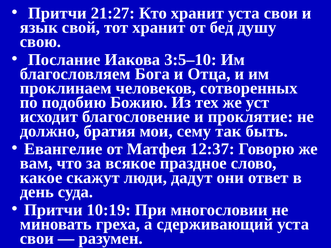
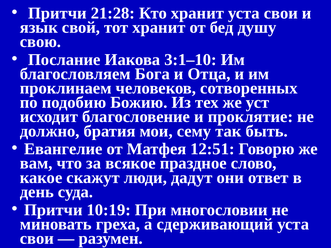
21:27: 21:27 -> 21:28
3:5–10: 3:5–10 -> 3:1–10
12:37: 12:37 -> 12:51
